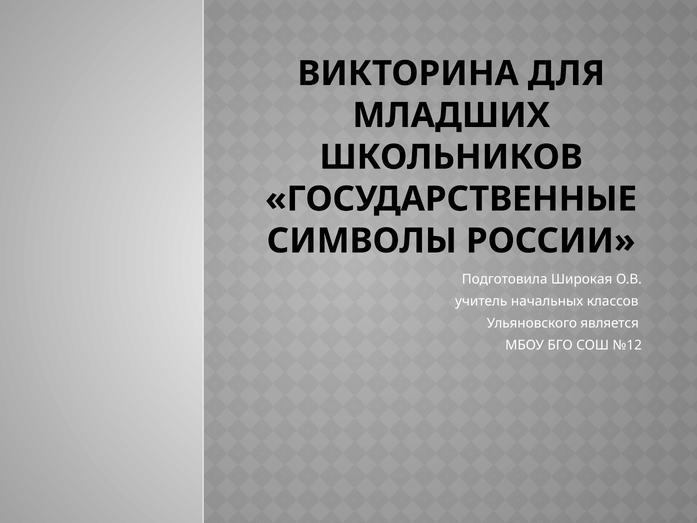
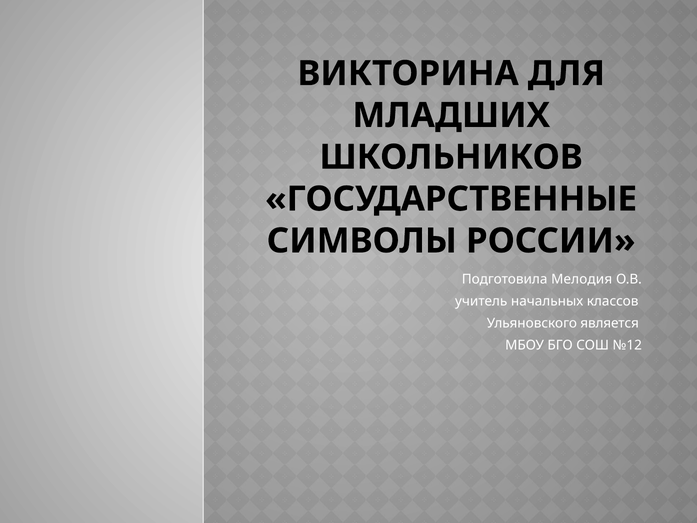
Широкая: Широкая -> Мелодия
